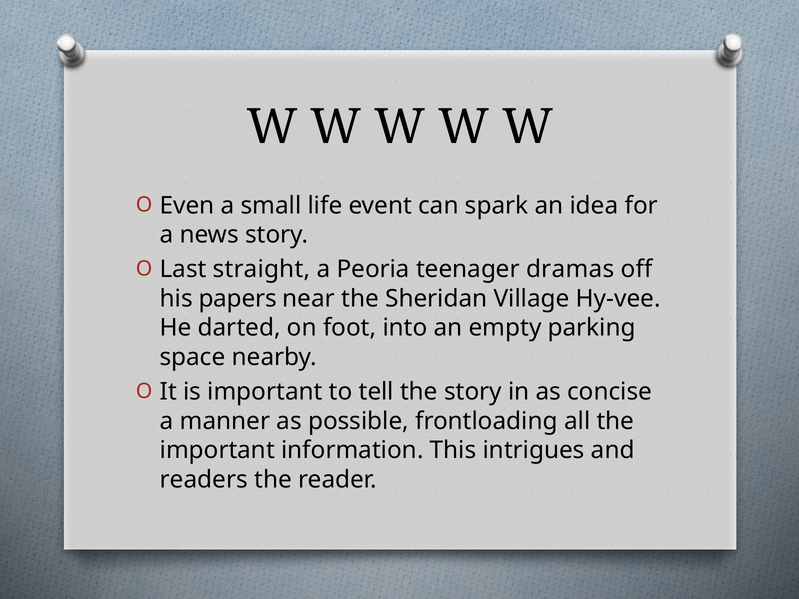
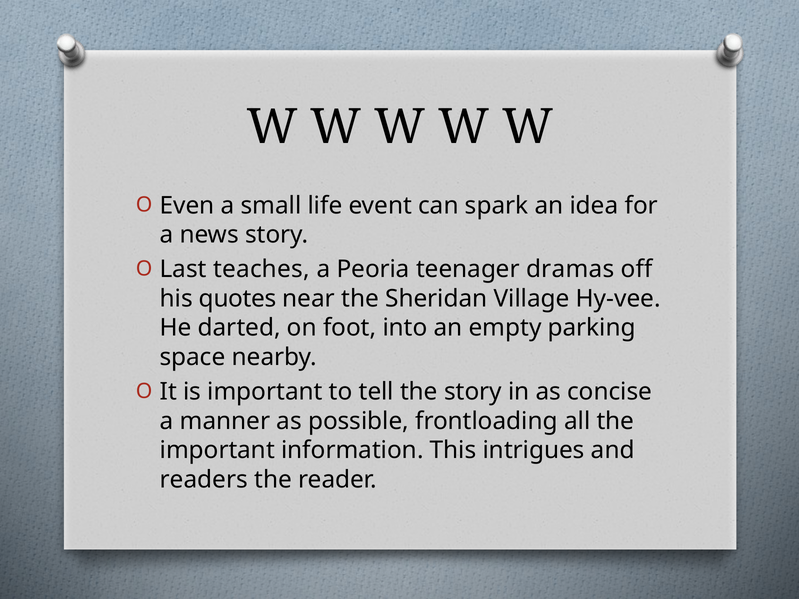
straight: straight -> teaches
papers: papers -> quotes
